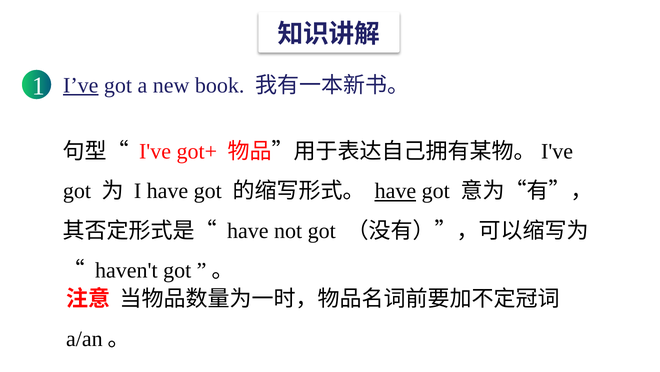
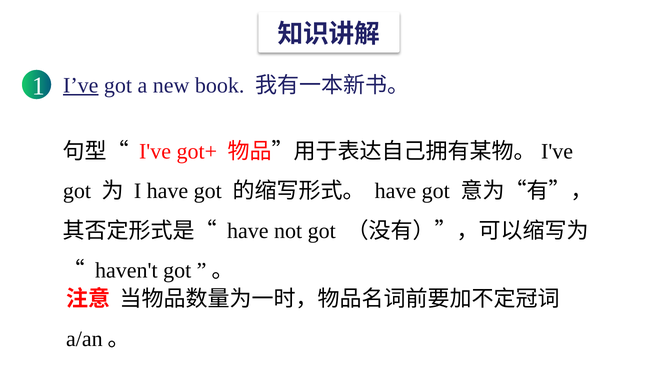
have at (395, 191) underline: present -> none
